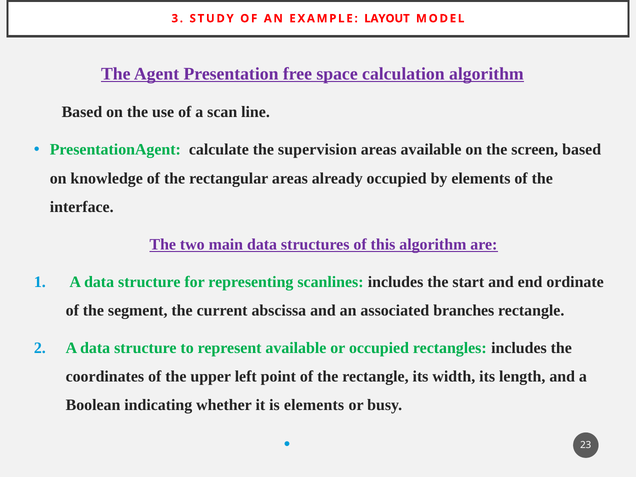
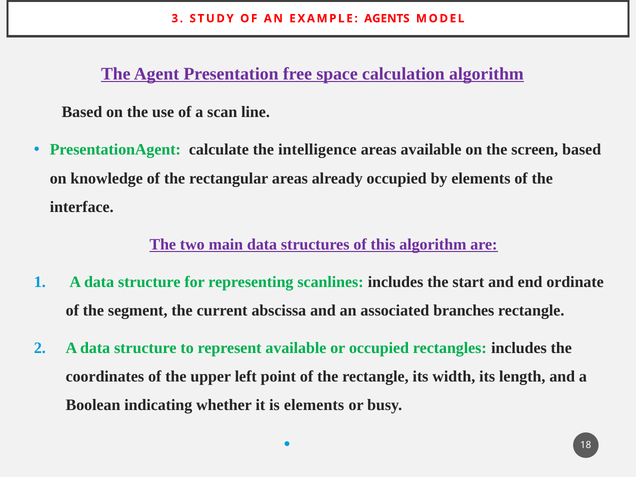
LAYOUT: LAYOUT -> AGENTS
supervision: supervision -> intelligence
23: 23 -> 18
